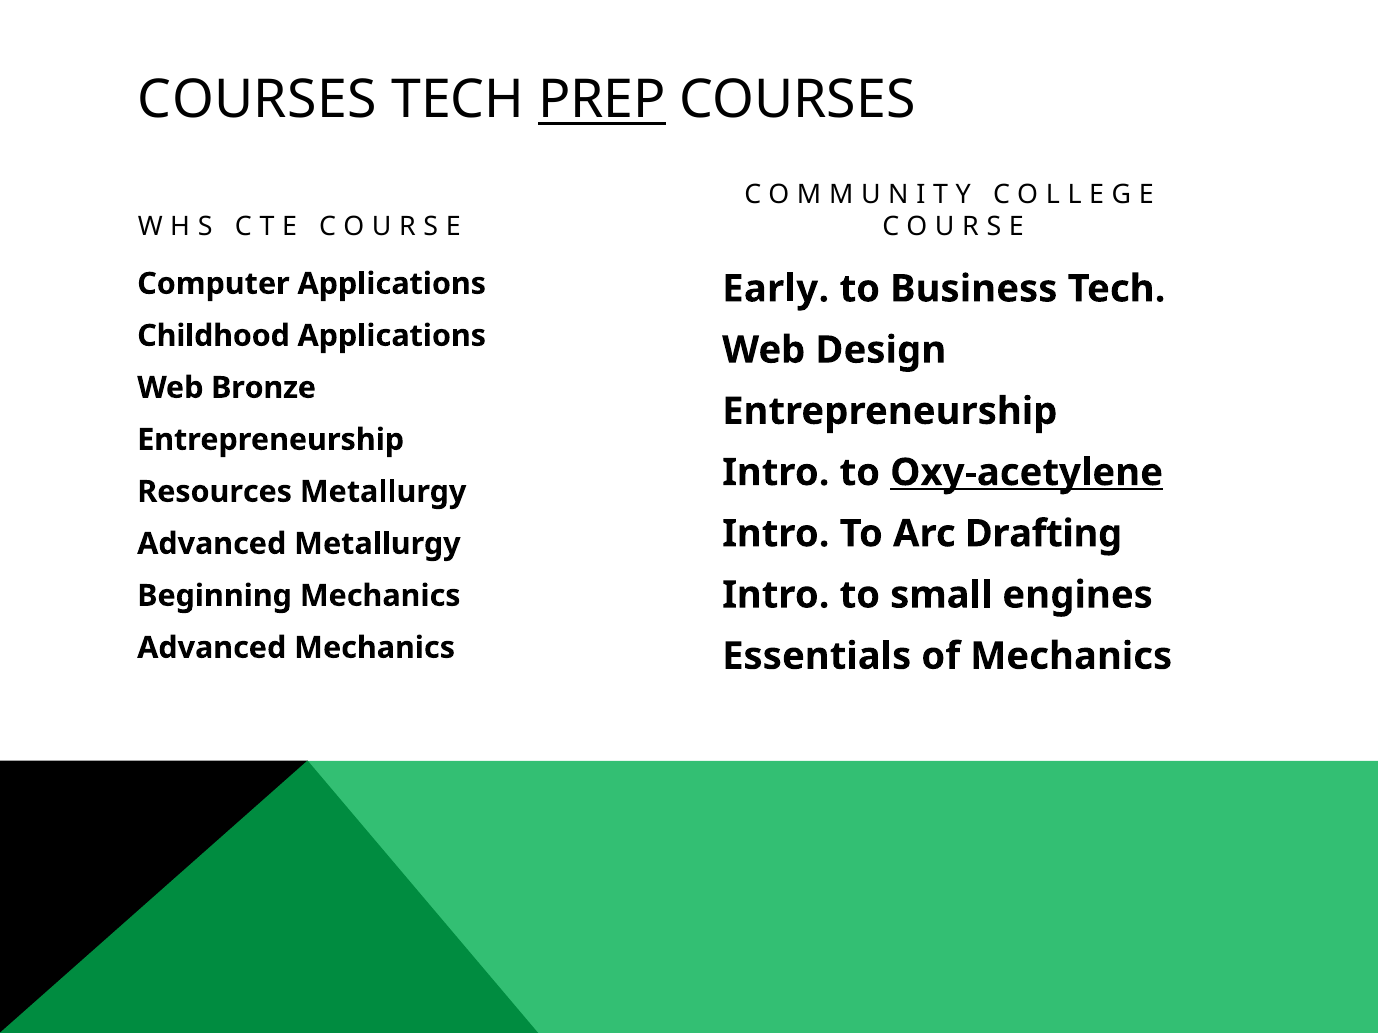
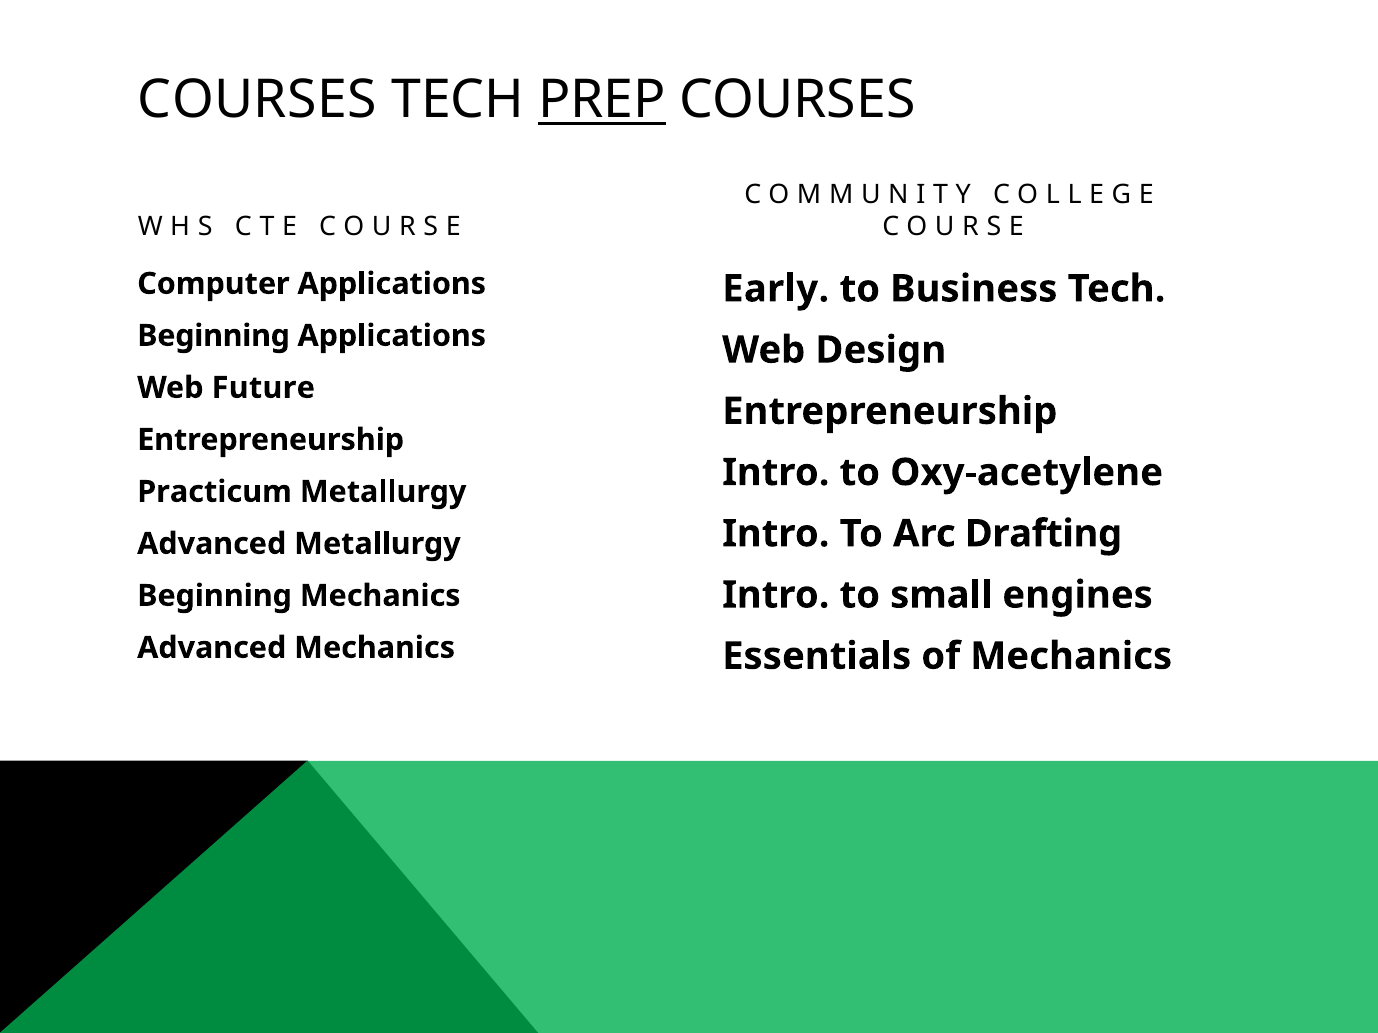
Childhood at (214, 336): Childhood -> Beginning
Bronze: Bronze -> Future
Oxy-acetylene underline: present -> none
Resources: Resources -> Practicum
